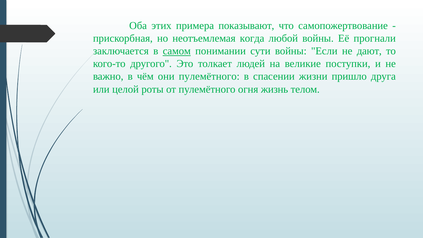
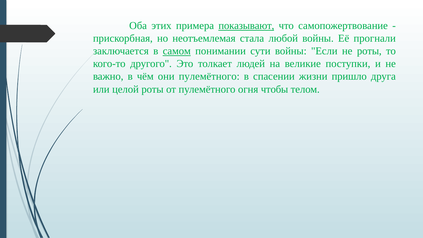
показывают underline: none -> present
когда: когда -> стала
не дают: дают -> роты
жизнь: жизнь -> чтобы
